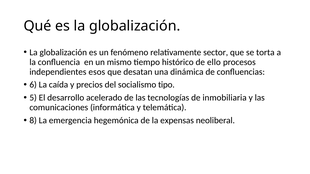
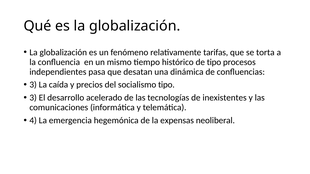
sector: sector -> tarifas
de ello: ello -> tipo
esos: esos -> pasa
6 at (33, 85): 6 -> 3
5 at (33, 98): 5 -> 3
inmobiliaria: inmobiliaria -> inexistentes
8: 8 -> 4
